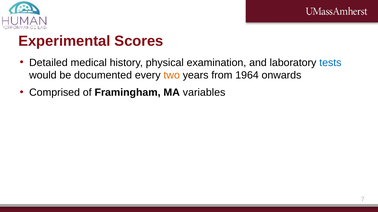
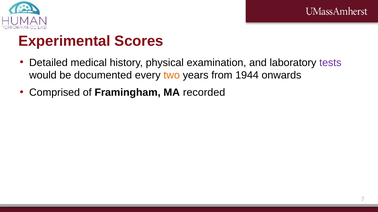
tests colour: blue -> purple
1964: 1964 -> 1944
variables: variables -> recorded
